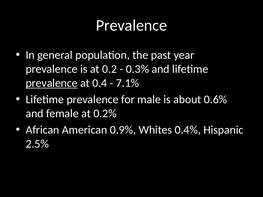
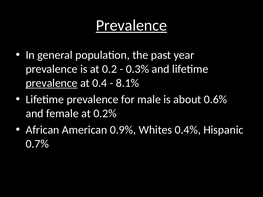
Prevalence at (131, 25) underline: none -> present
7.1%: 7.1% -> 8.1%
2.5%: 2.5% -> 0.7%
